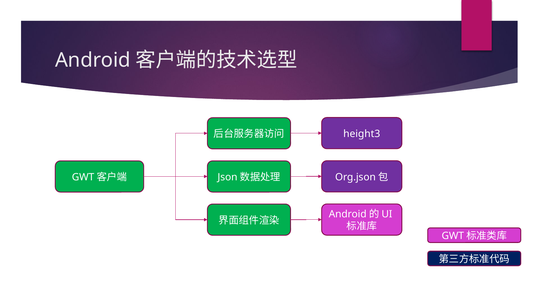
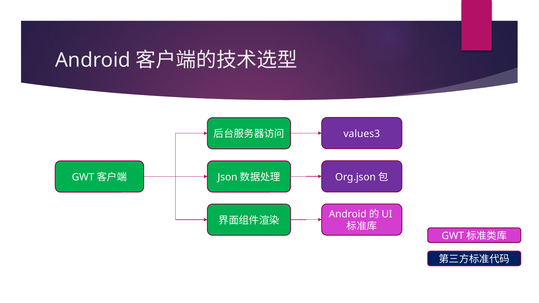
height3: height3 -> values3
